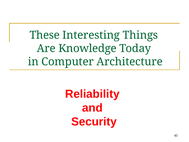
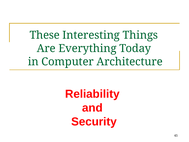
Knowledge: Knowledge -> Everything
